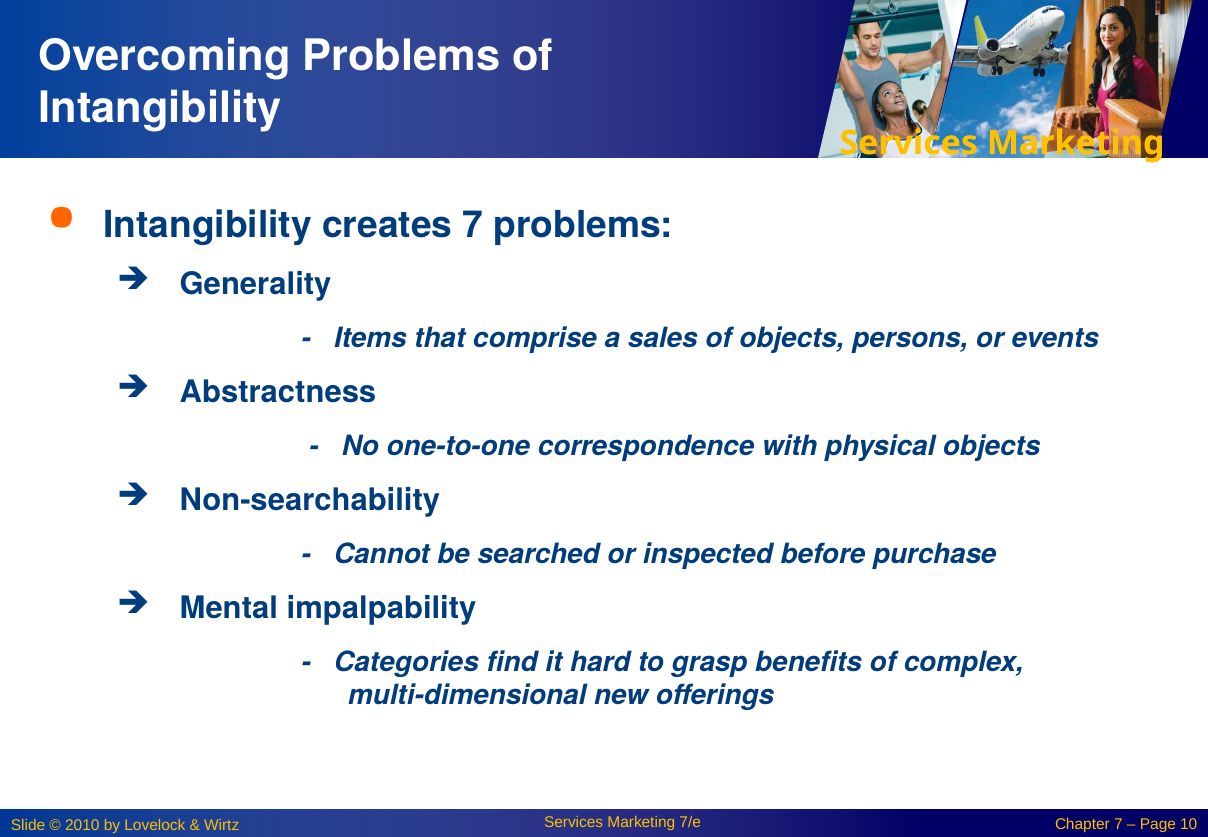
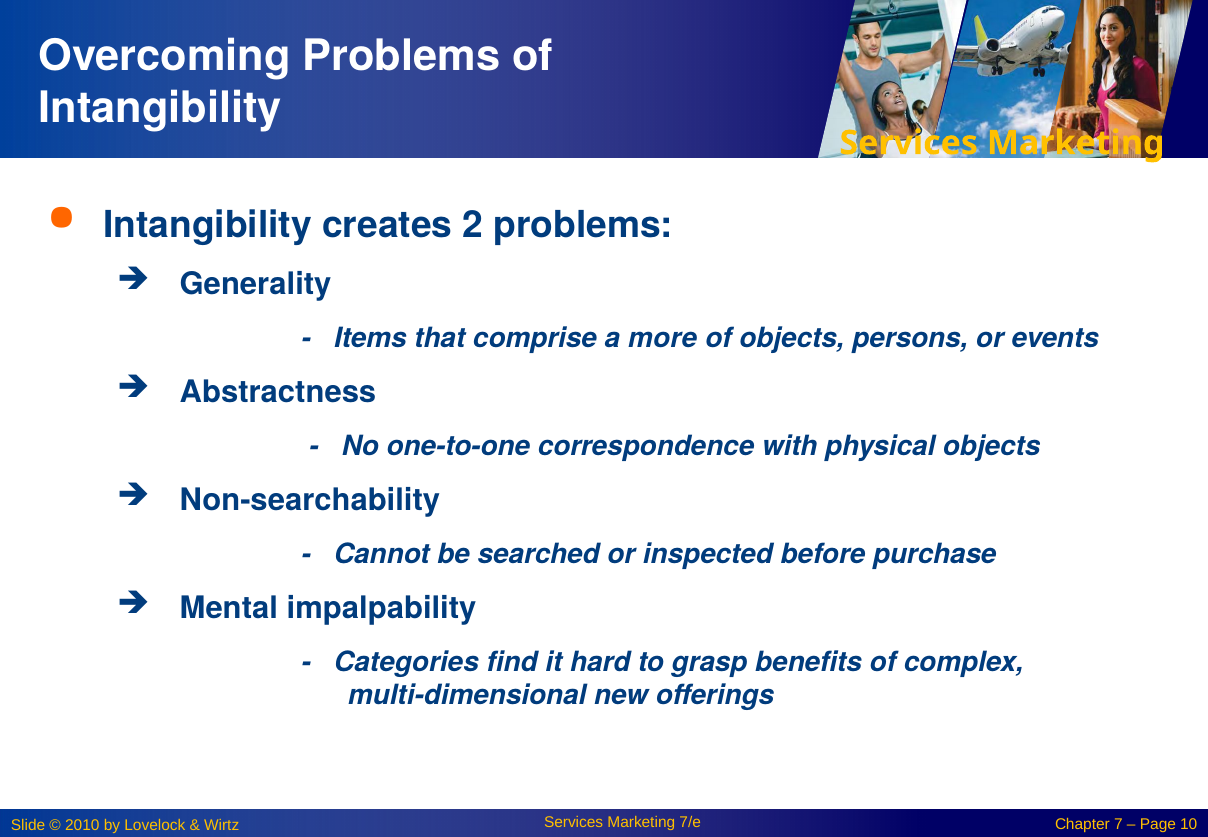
creates 7: 7 -> 2
sales: sales -> more
